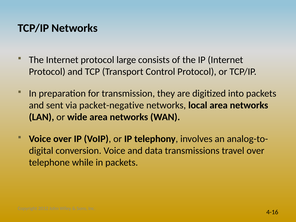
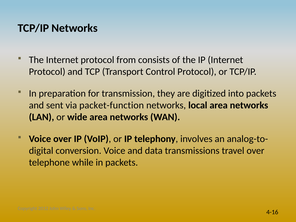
large: large -> from
packet-negative: packet-negative -> packet-function
